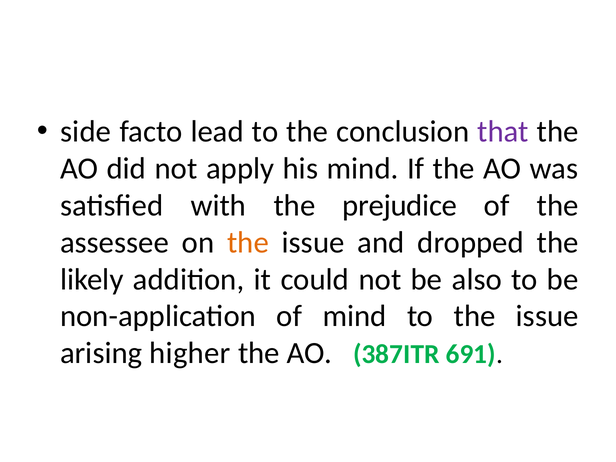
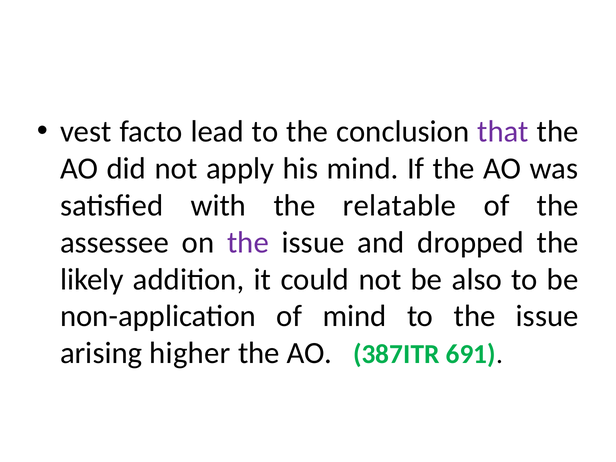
side: side -> vest
prejudice: prejudice -> relatable
the at (248, 242) colour: orange -> purple
